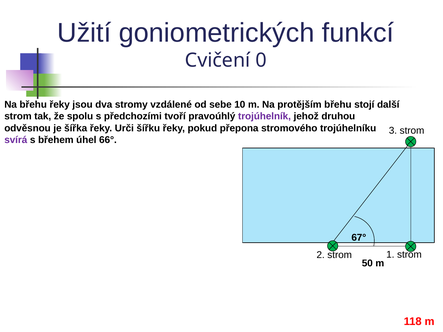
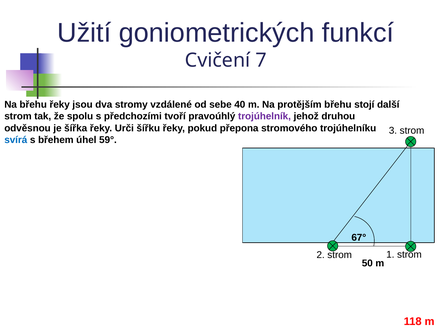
0: 0 -> 7
10: 10 -> 40
svírá colour: purple -> blue
66°: 66° -> 59°
